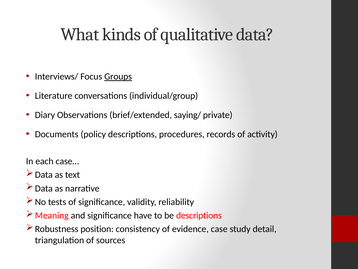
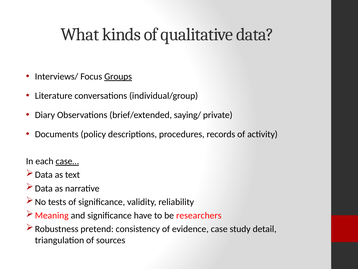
case… underline: none -> present
be descriptions: descriptions -> researchers
position: position -> pretend
